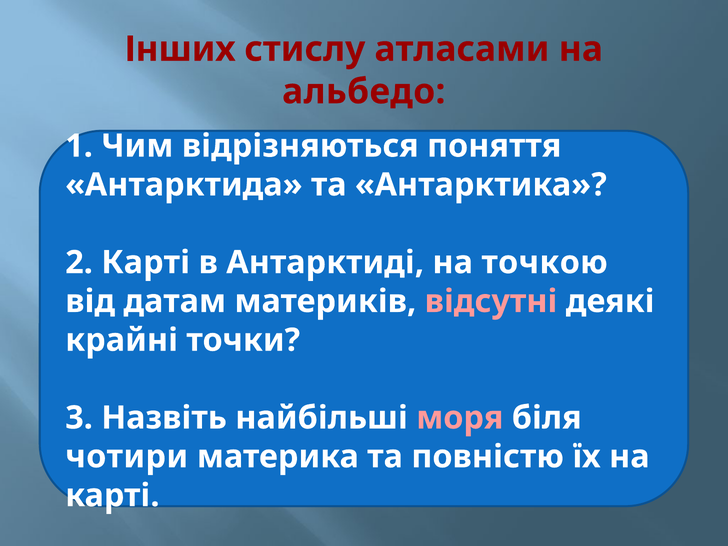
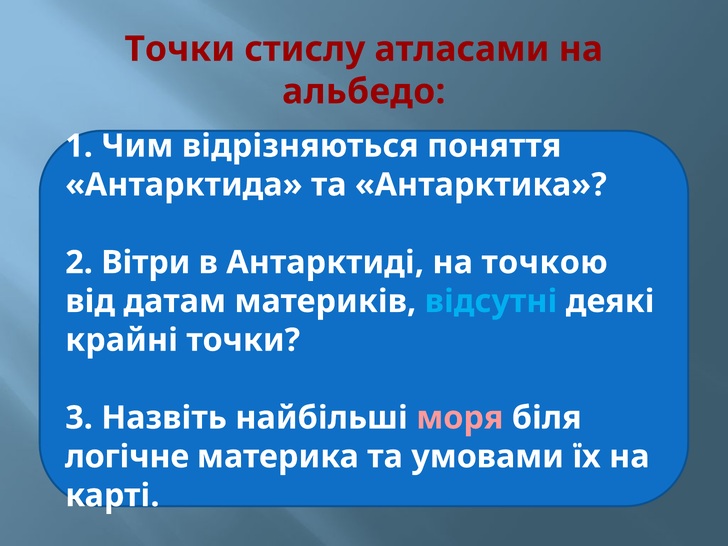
Інших at (180, 49): Інших -> Точки
2 Карті: Карті -> Вітри
відсутні colour: pink -> light blue
чотири: чотири -> логічне
повністю: повністю -> умовами
